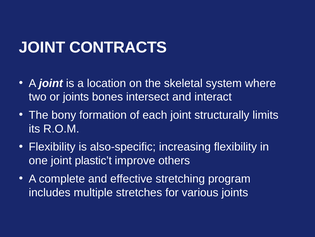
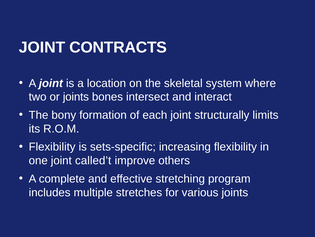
also-specific: also-specific -> sets-specific
plastic’t: plastic’t -> called’t
